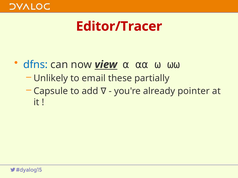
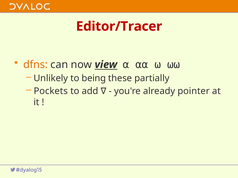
dfns colour: blue -> orange
email: email -> being
Capsule: Capsule -> Pockets
